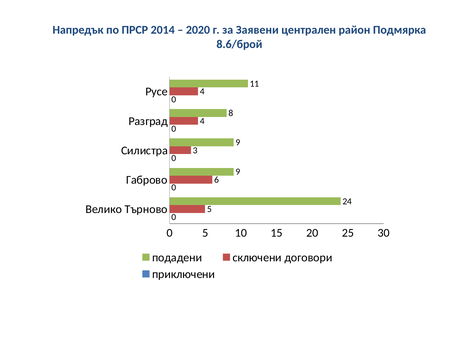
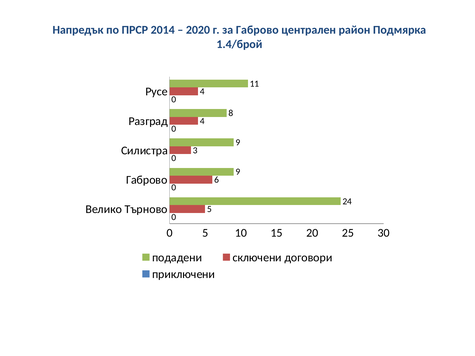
за Заявени: Заявени -> Габрово
8.6/брой: 8.6/брой -> 1.4/брой
